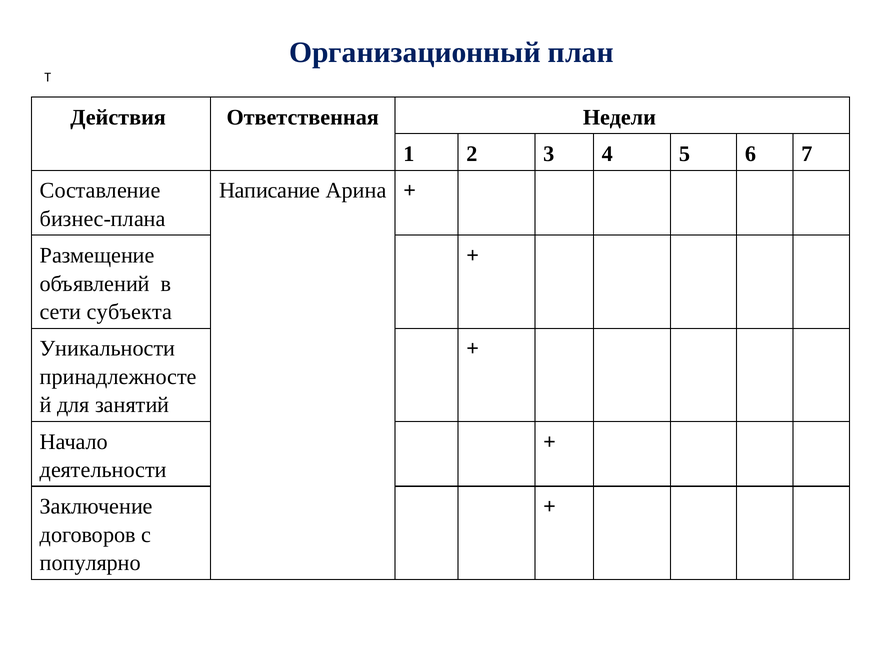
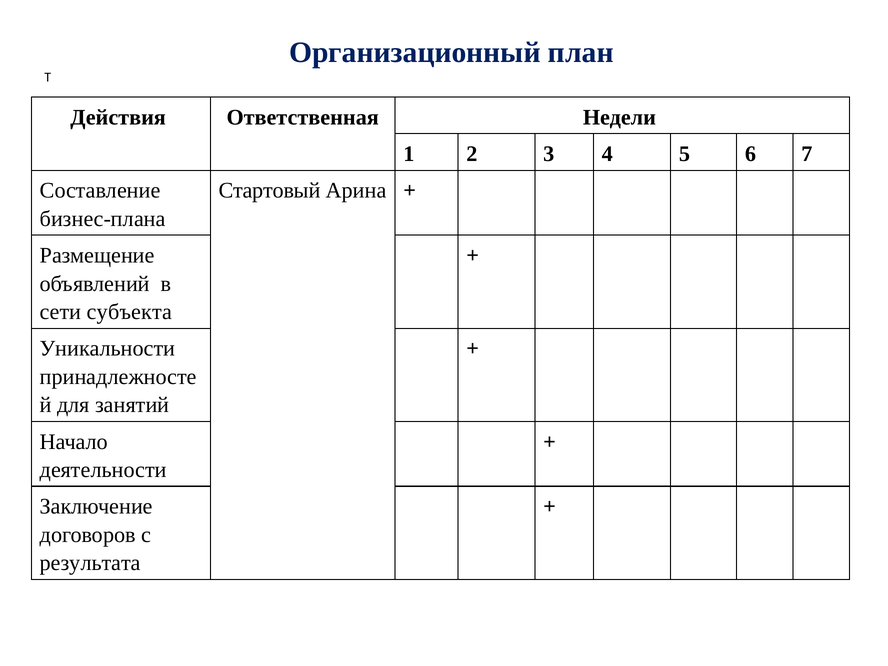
Написание: Написание -> Стартовый
популярно: популярно -> результата
